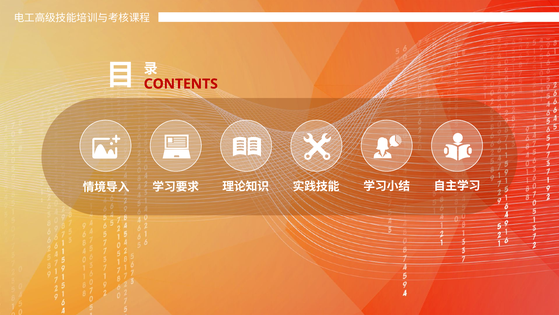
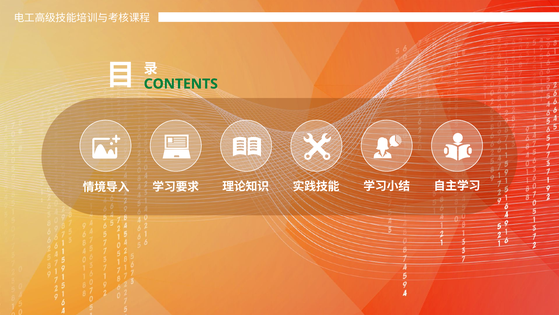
CONTENTS colour: red -> green
